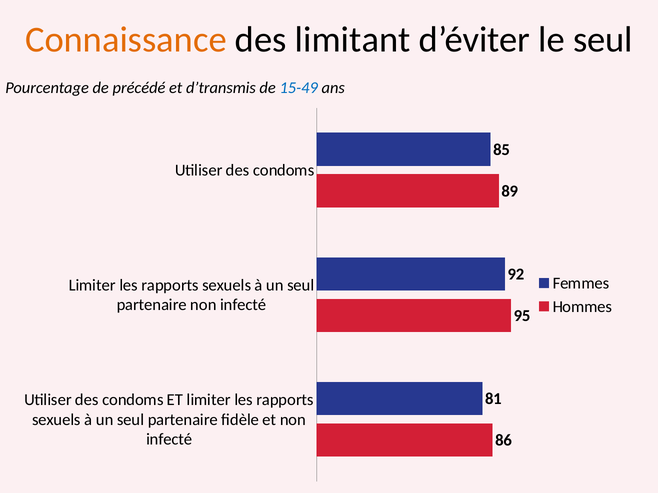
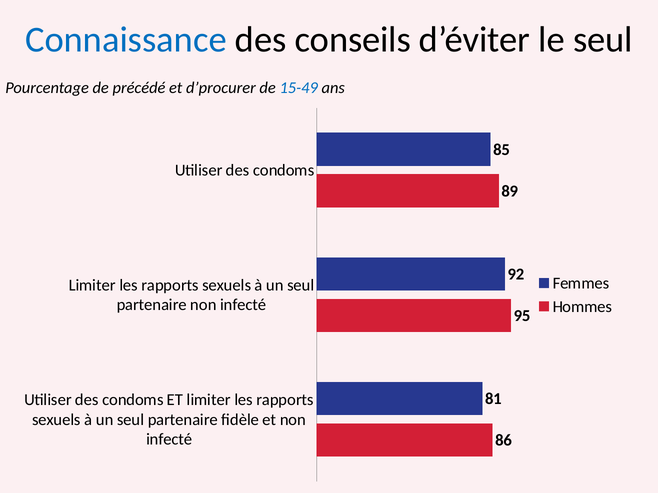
Connaissance colour: orange -> blue
limitant: limitant -> conseils
d’transmis: d’transmis -> d’procurer
